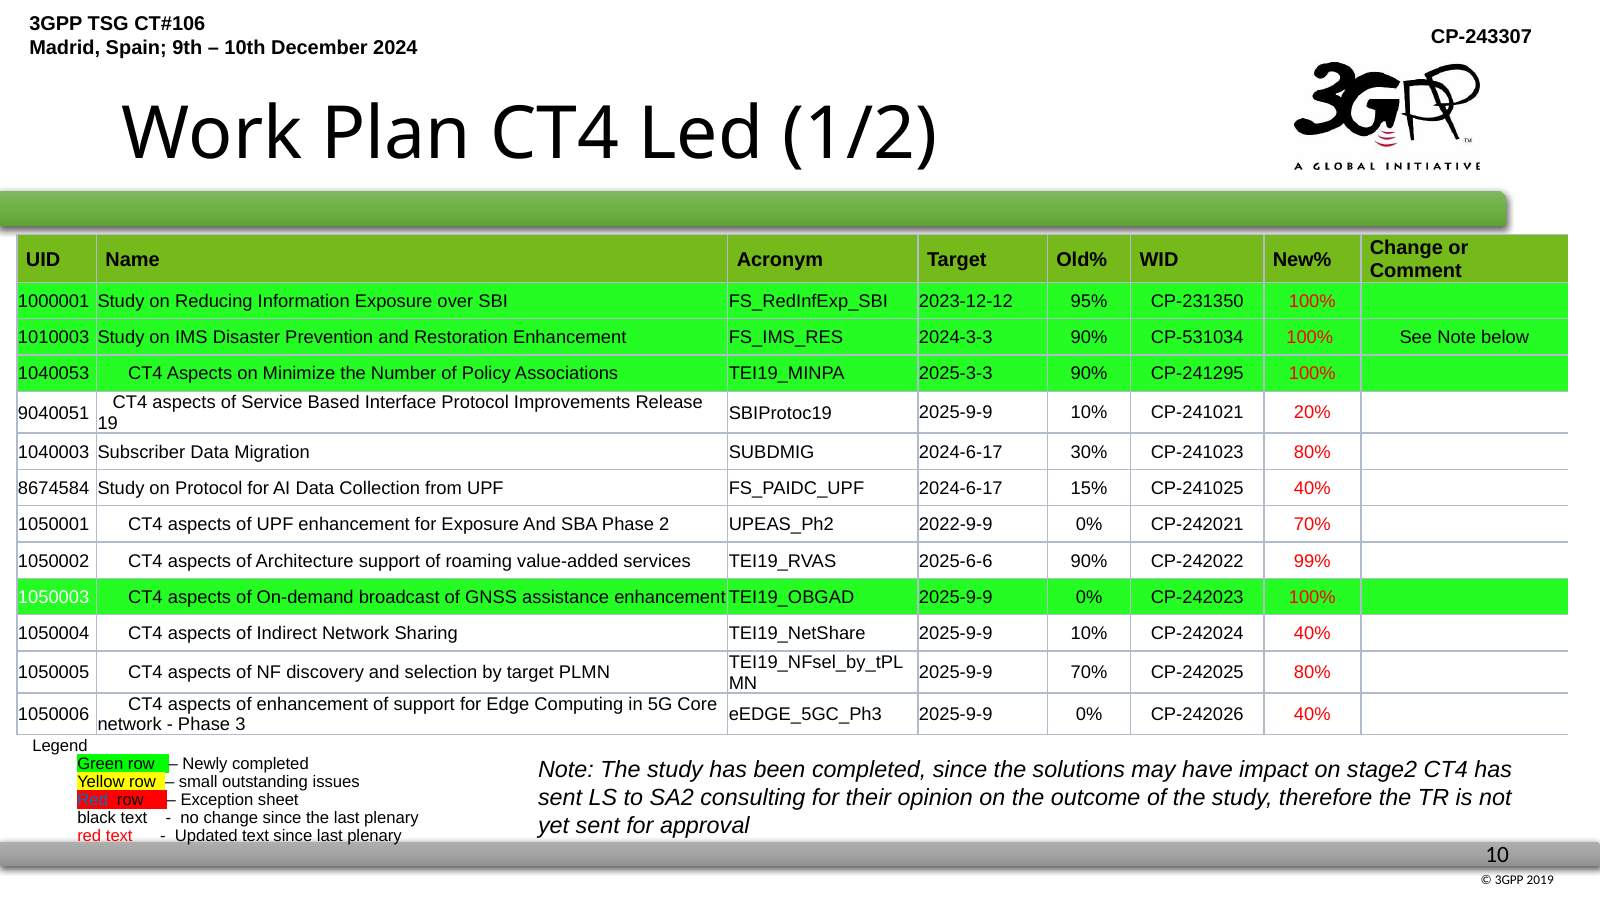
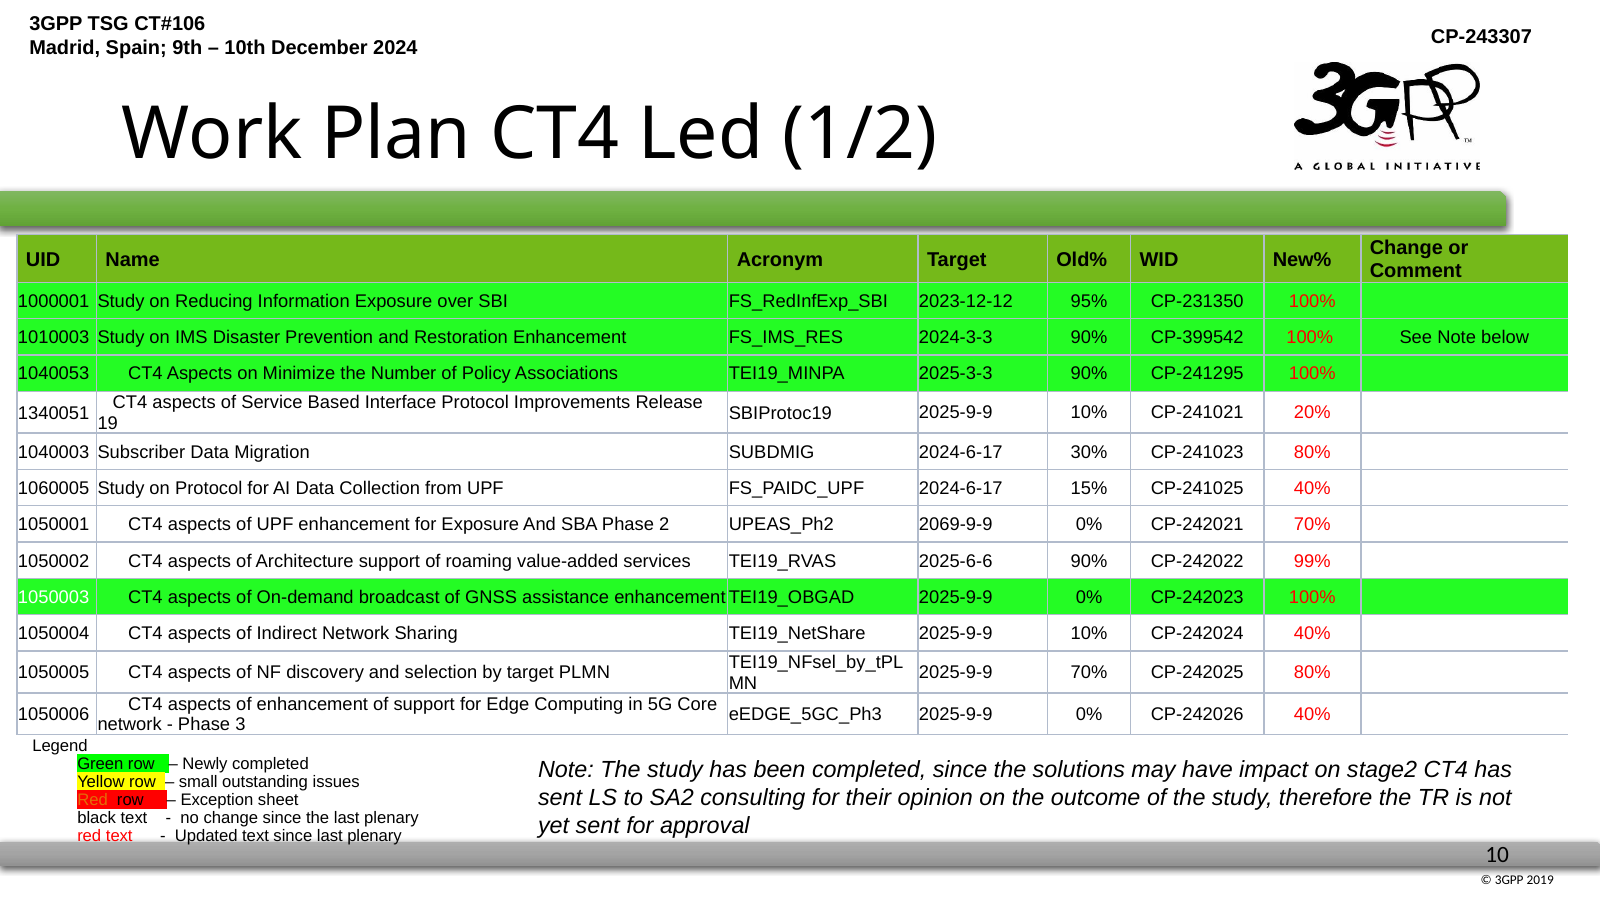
CP-531034: CP-531034 -> CP-399542
9040051: 9040051 -> 1340051
8674584: 8674584 -> 1060005
2022-9-9: 2022-9-9 -> 2069-9-9
Red at (93, 800) colour: blue -> orange
